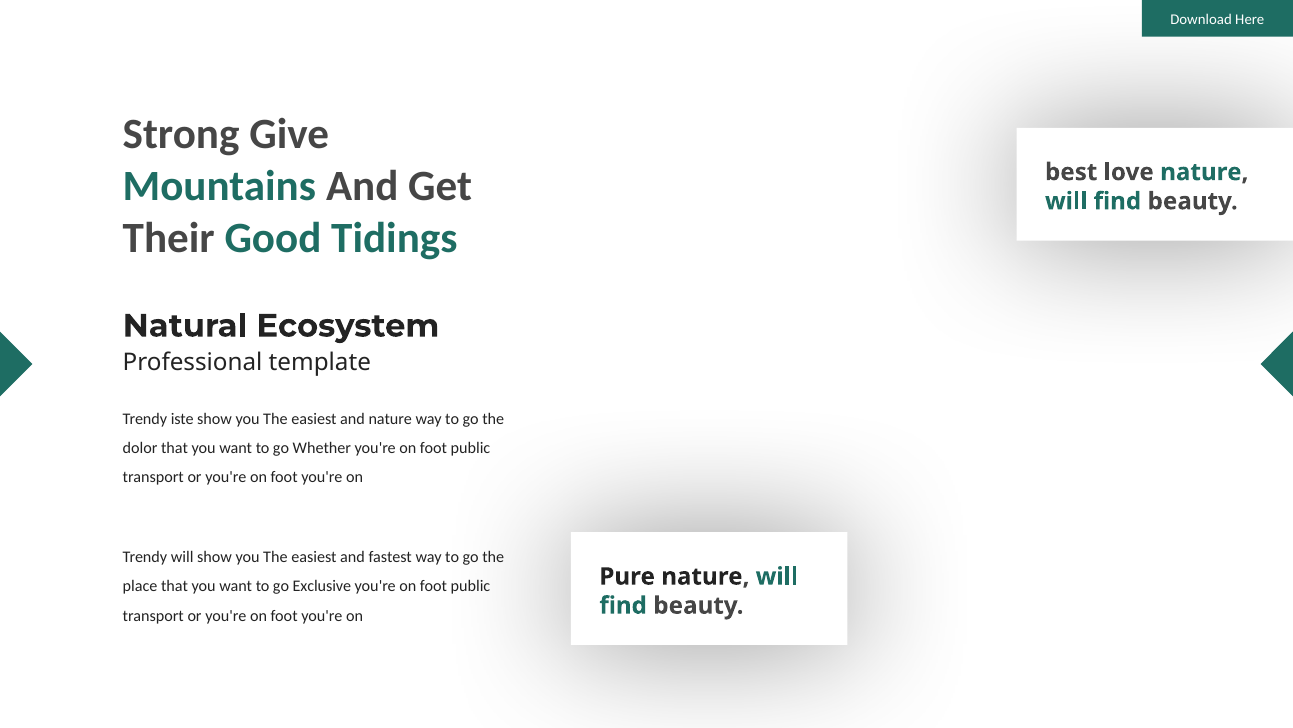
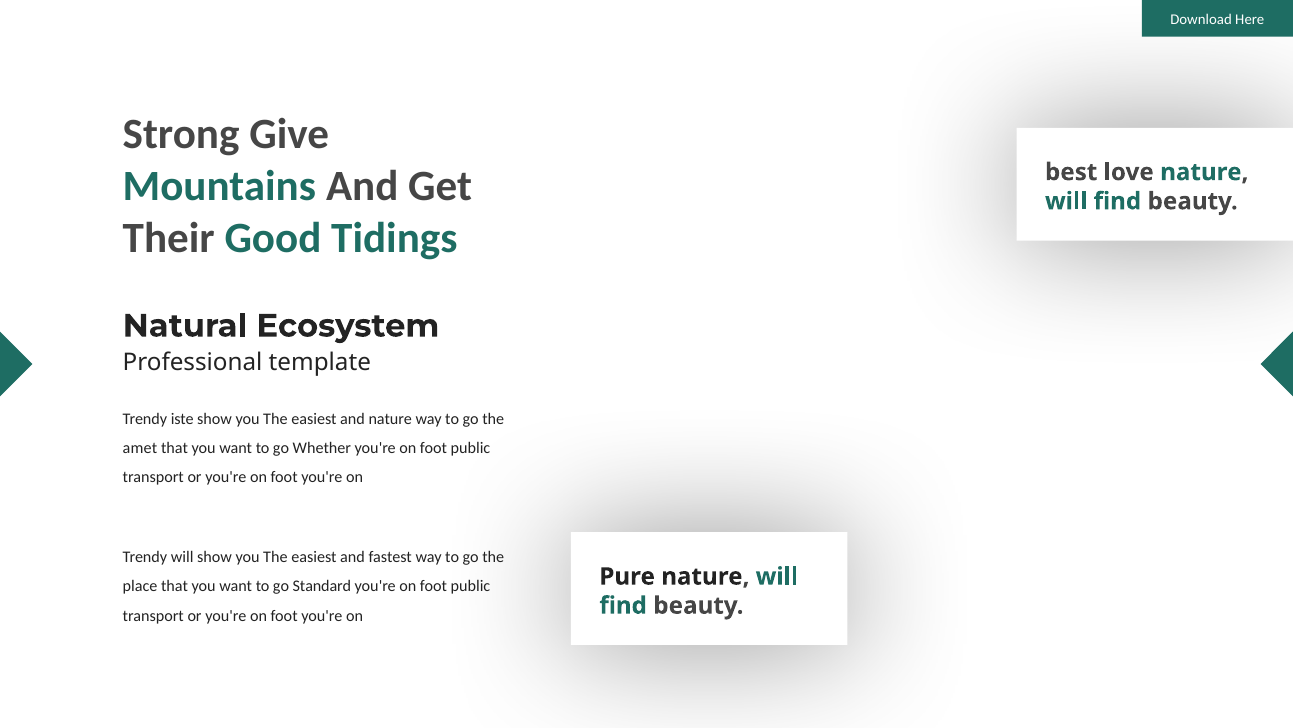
dolor: dolor -> amet
Exclusive: Exclusive -> Standard
